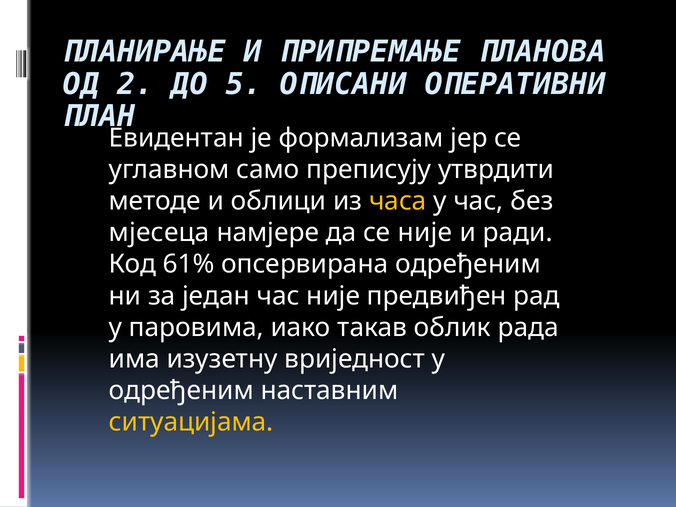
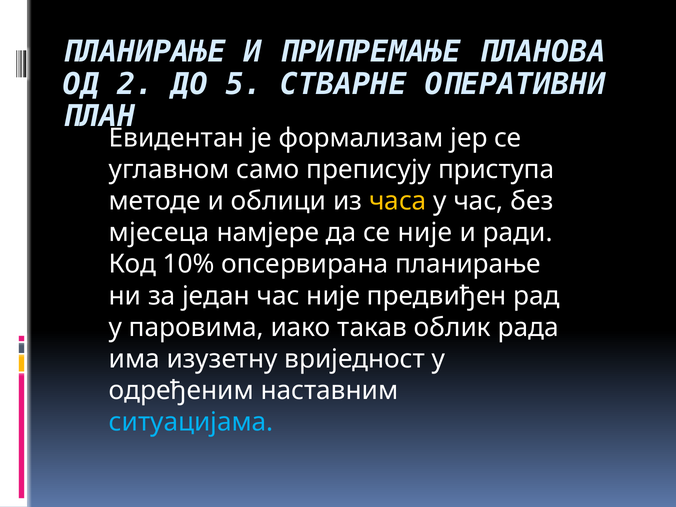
ОПИСАНИ: ОПИСАНИ -> СТВАРНЕ
утврдити: утврдити -> приступа
61%: 61% -> 10%
опсервирана одређеним: одређеним -> планирање
ситуацијама colour: yellow -> light blue
